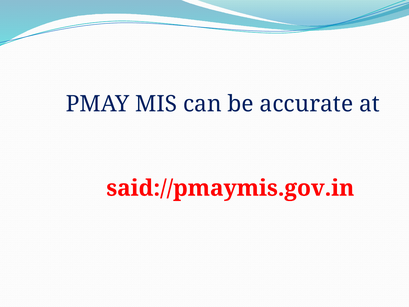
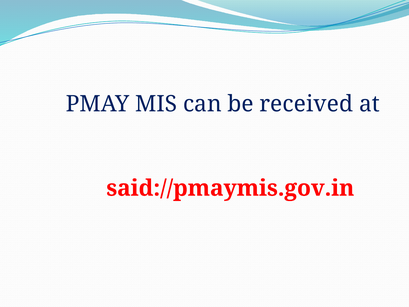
accurate: accurate -> received
